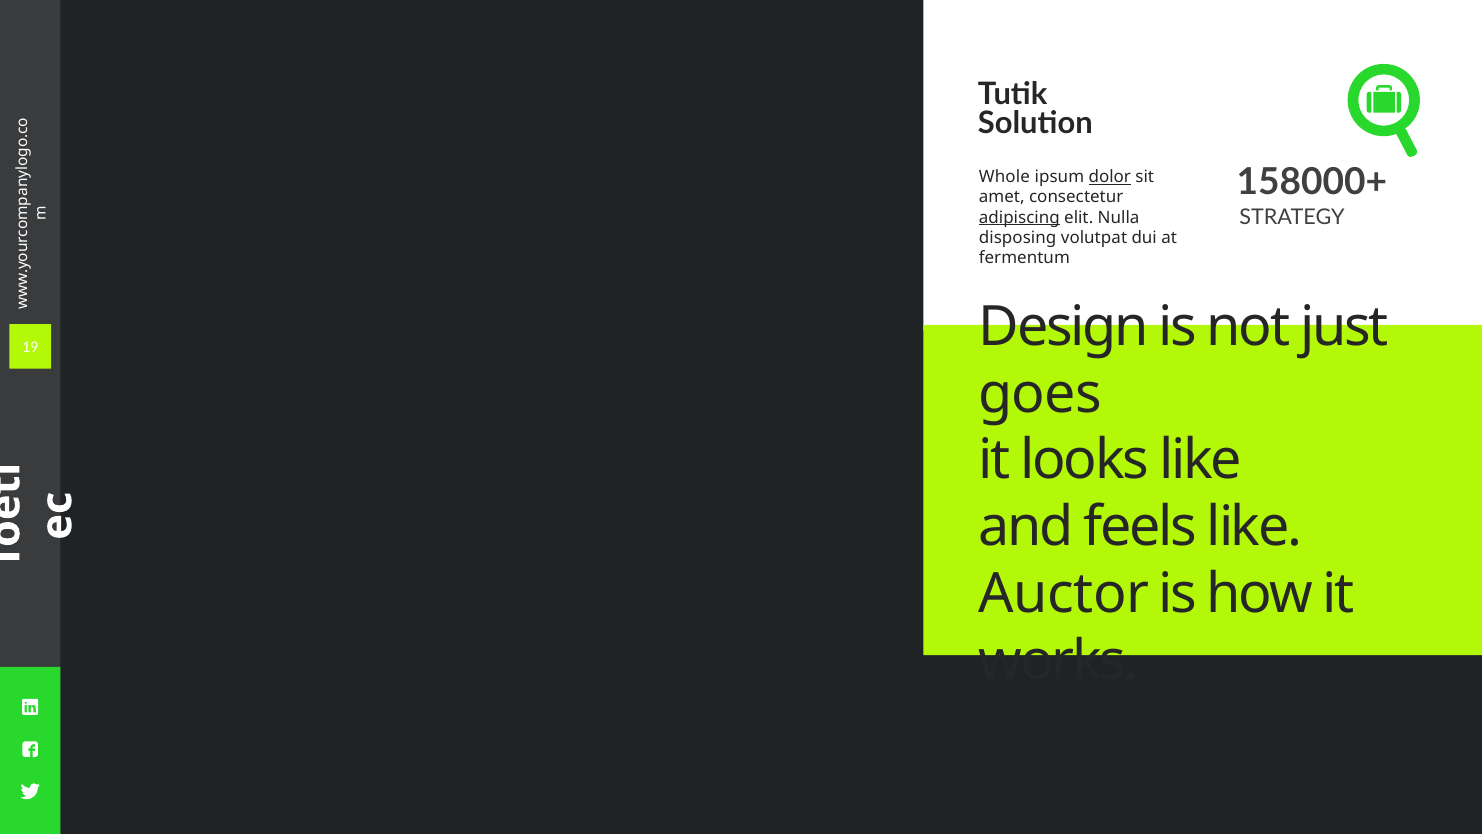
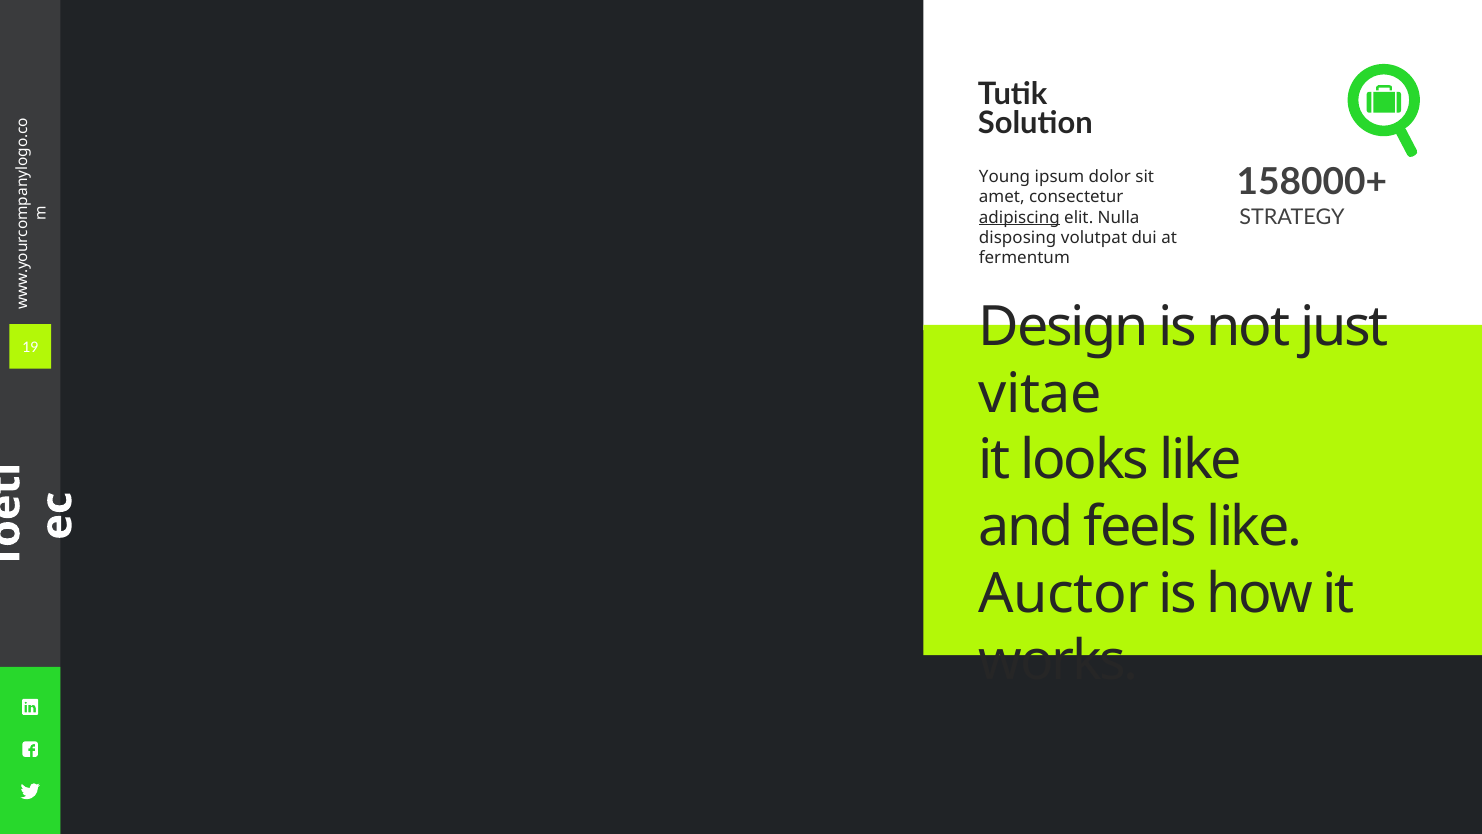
Whole: Whole -> Young
dolor underline: present -> none
goes: goes -> vitae
